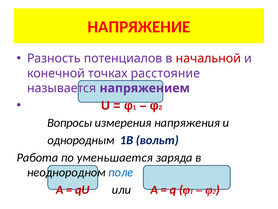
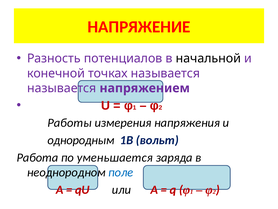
начальной colour: red -> black
точках расстояние: расстояние -> называется
Вопросы: Вопросы -> Работы
